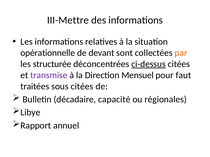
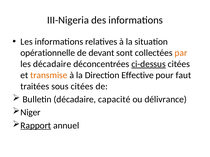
III-Mettre: III-Mettre -> III-Nigeria
les structurée: structurée -> décadaire
transmise colour: purple -> orange
Mensuel: Mensuel -> Effective
régionales: régionales -> délivrance
Libye: Libye -> Niger
Rapport underline: none -> present
